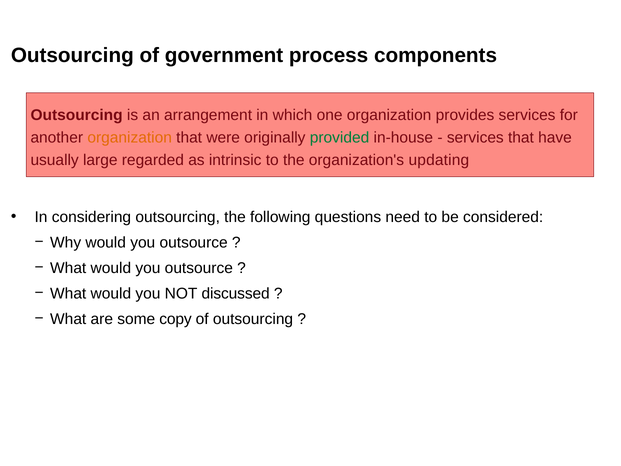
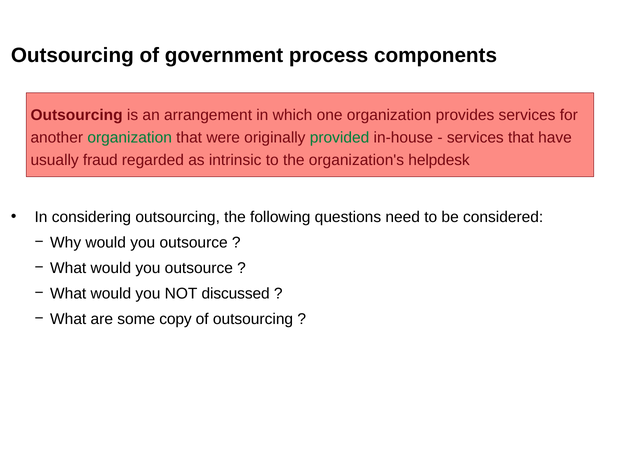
organization at (130, 138) colour: orange -> green
large: large -> fraud
updating: updating -> helpdesk
